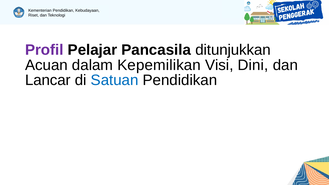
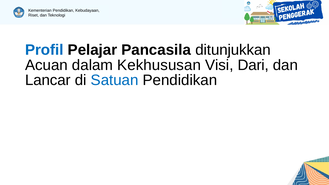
Profil colour: purple -> blue
Kepemilikan: Kepemilikan -> Kekhususan
Dini: Dini -> Dari
